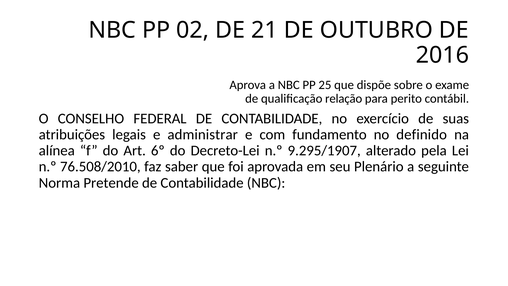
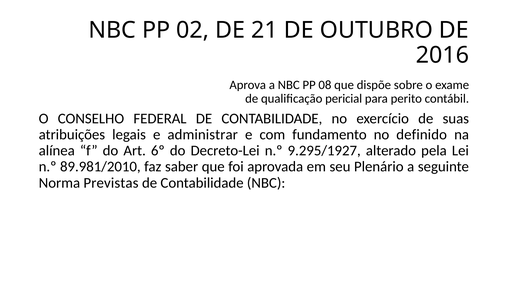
25: 25 -> 08
relação: relação -> pericial
9.295/1907: 9.295/1907 -> 9.295/1927
76.508/2010: 76.508/2010 -> 89.981/2010
Pretende: Pretende -> Previstas
